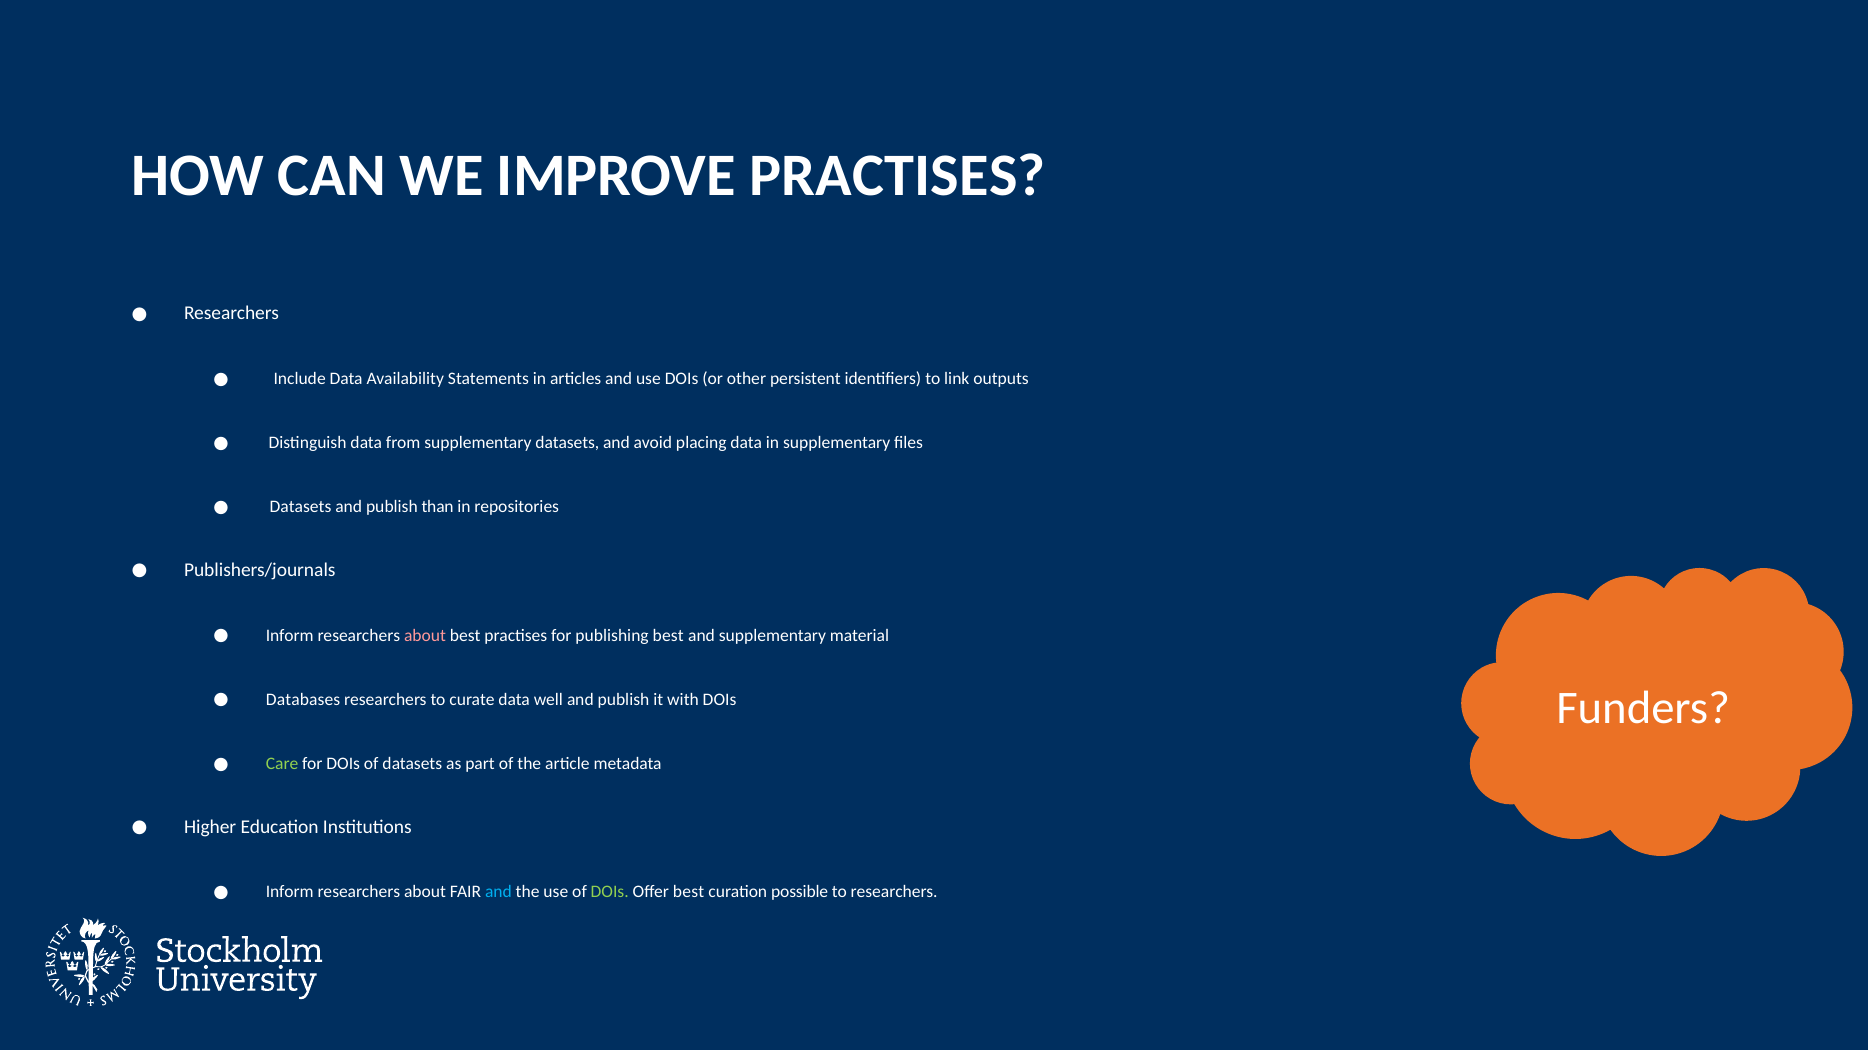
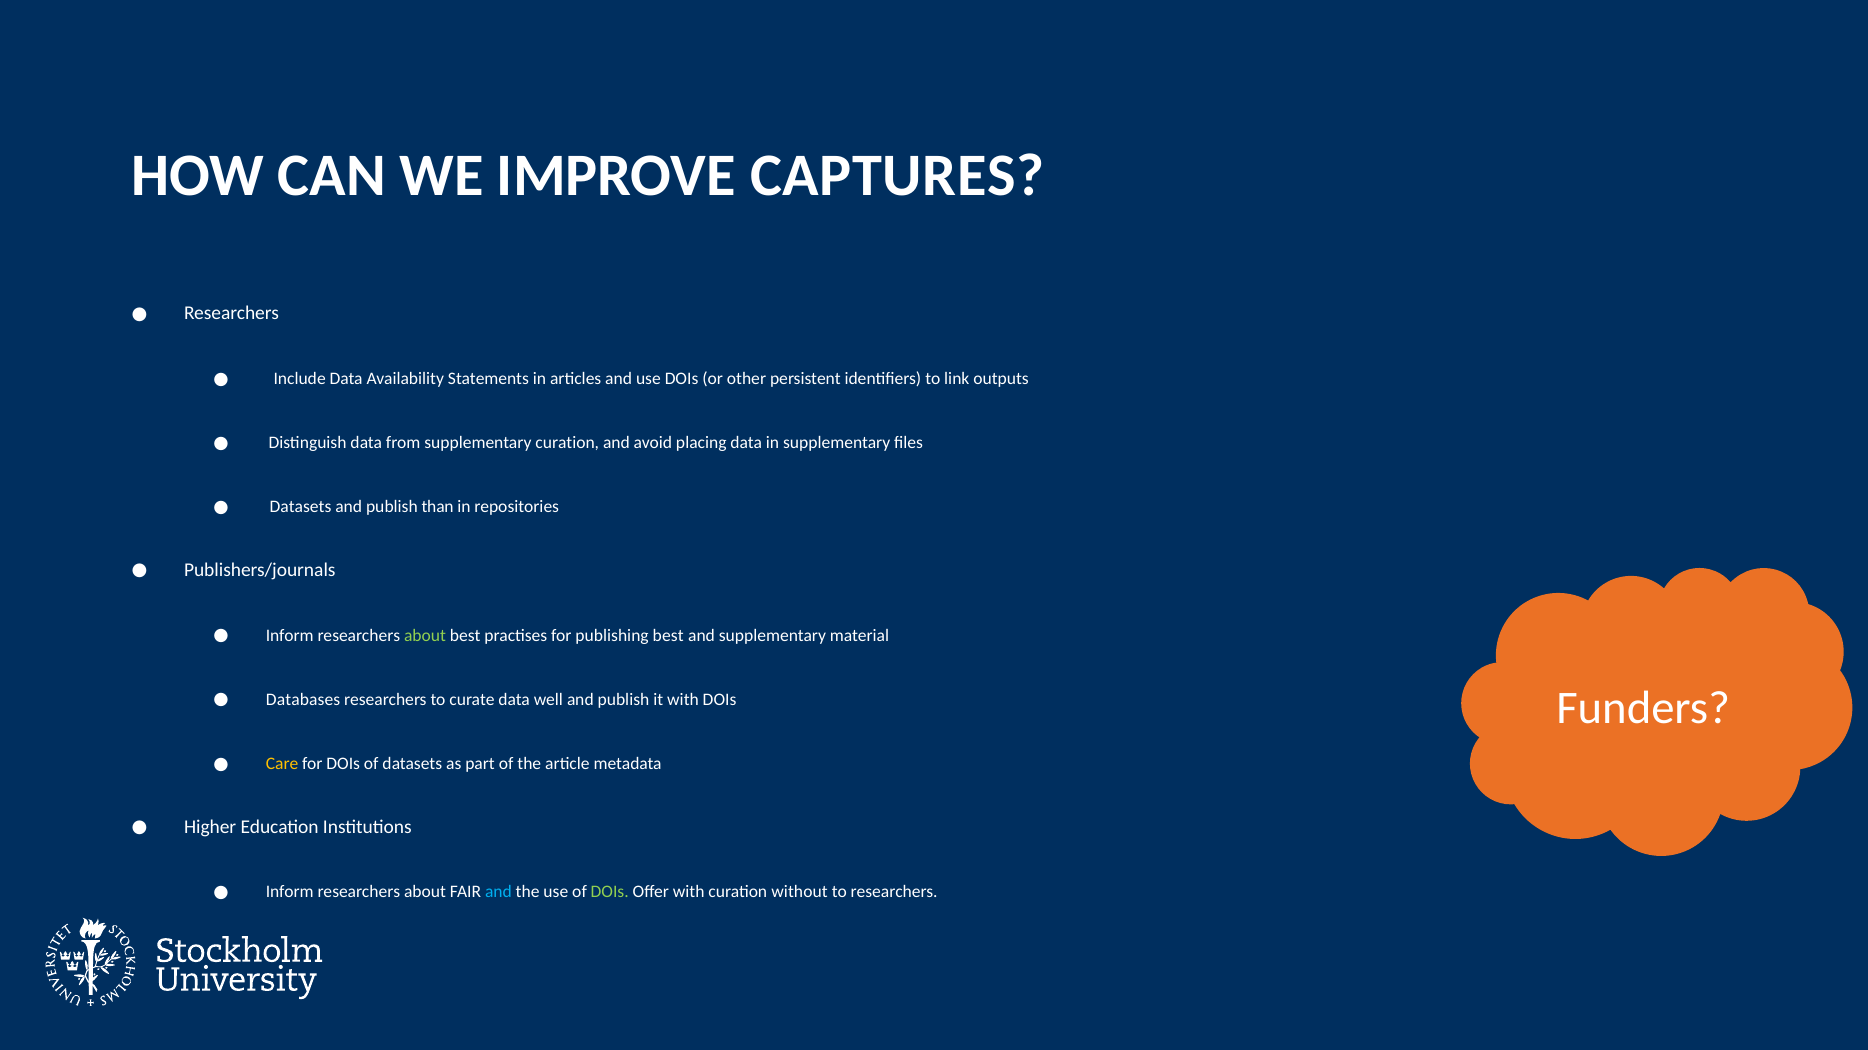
IMPROVE PRACTISES: PRACTISES -> CAPTURES
supplementary datasets: datasets -> curation
about at (425, 636) colour: pink -> light green
Care colour: light green -> yellow
Offer best: best -> with
possible: possible -> without
